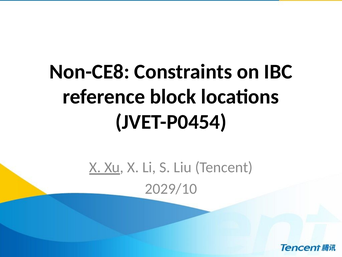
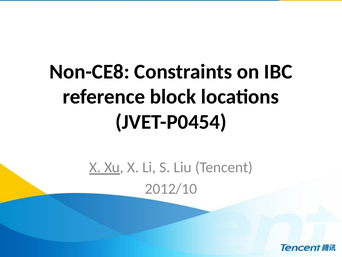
2029/10: 2029/10 -> 2012/10
